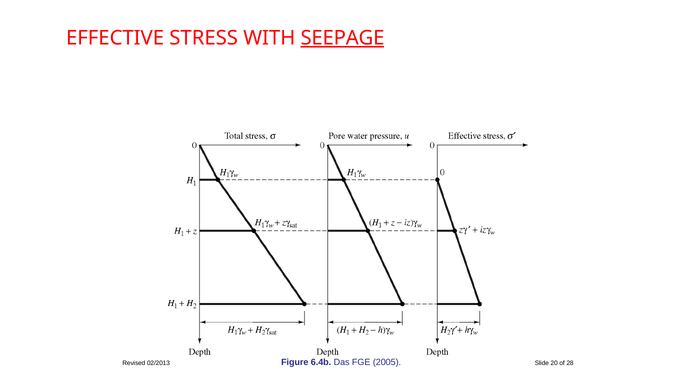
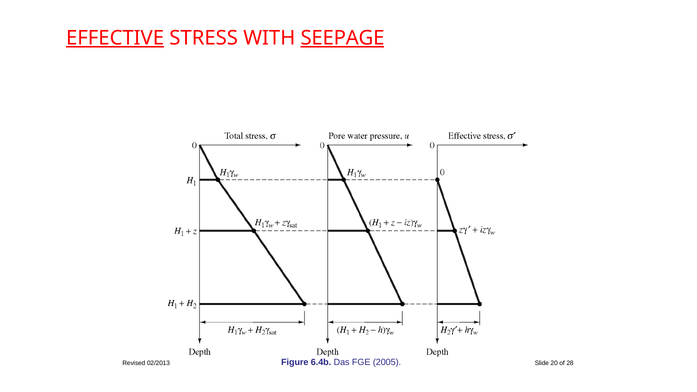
EFFECTIVE underline: none -> present
